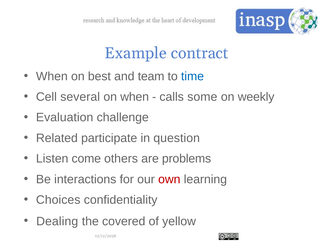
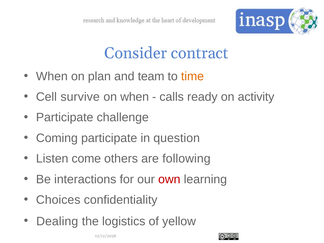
Example: Example -> Consider
best: best -> plan
time colour: blue -> orange
several: several -> survive
some: some -> ready
weekly: weekly -> activity
Evaluation at (65, 117): Evaluation -> Participate
Related: Related -> Coming
problems: problems -> following
covered: covered -> logistics
